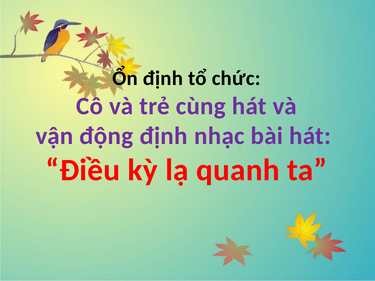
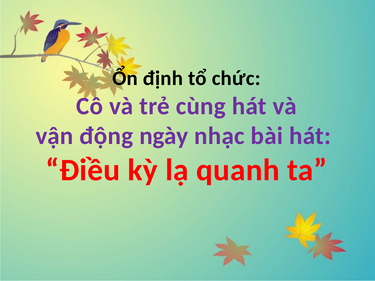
động định: định -> ngày
